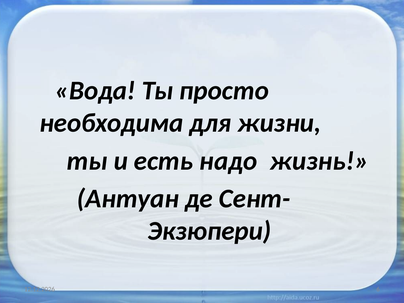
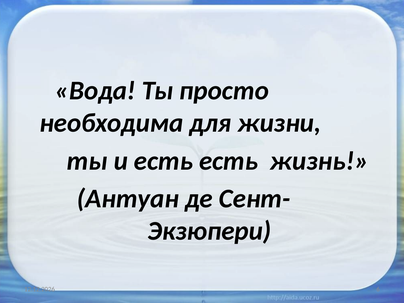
есть надо: надо -> есть
